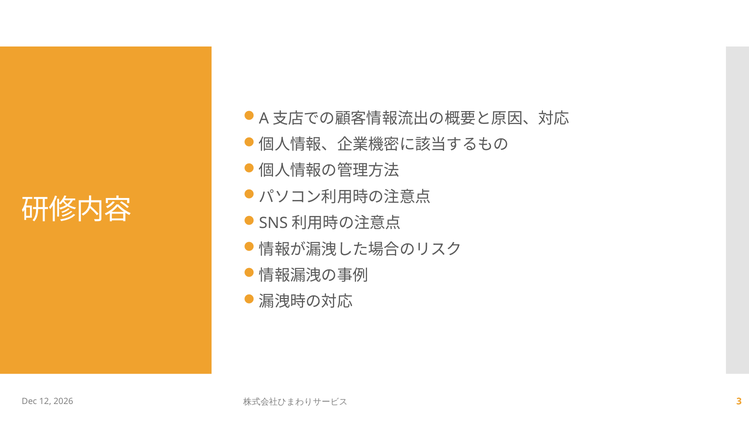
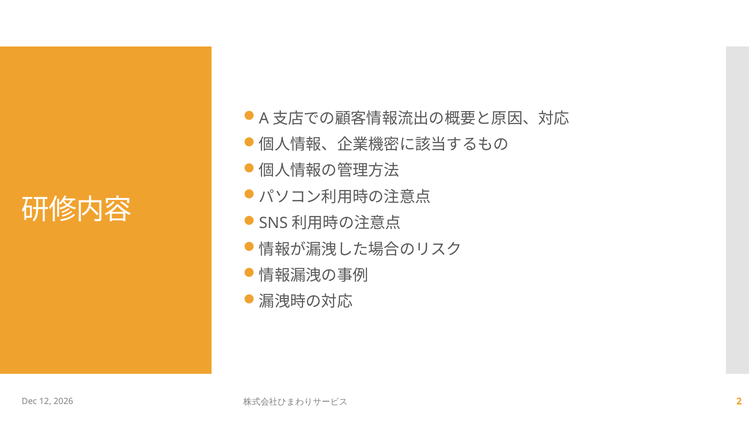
3: 3 -> 2
